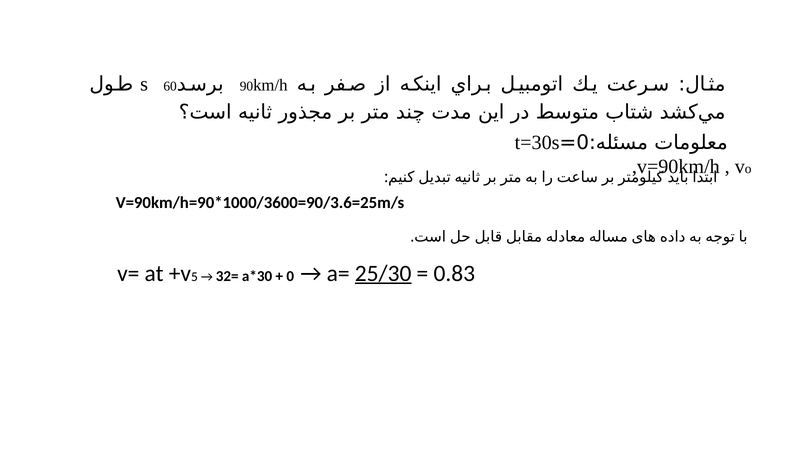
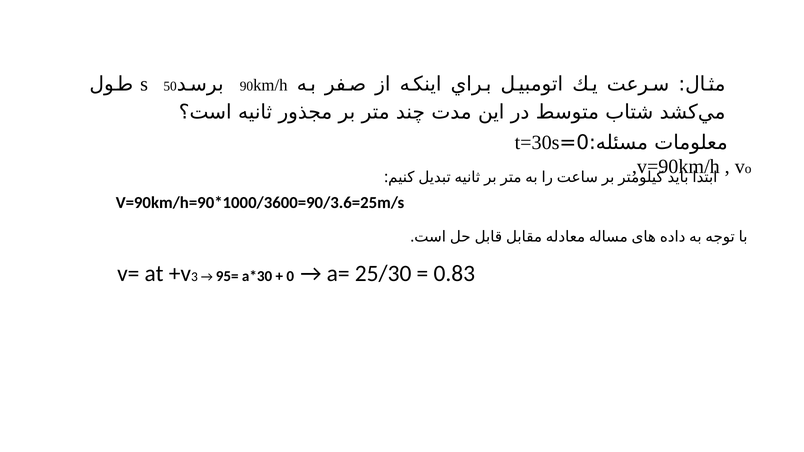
60: 60 -> 50
5: 5 -> 3
32=: 32= -> 95=
25/30 underline: present -> none
